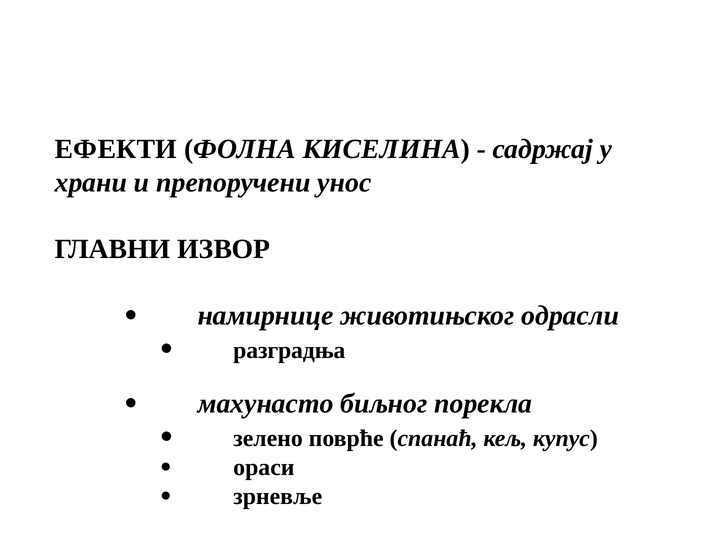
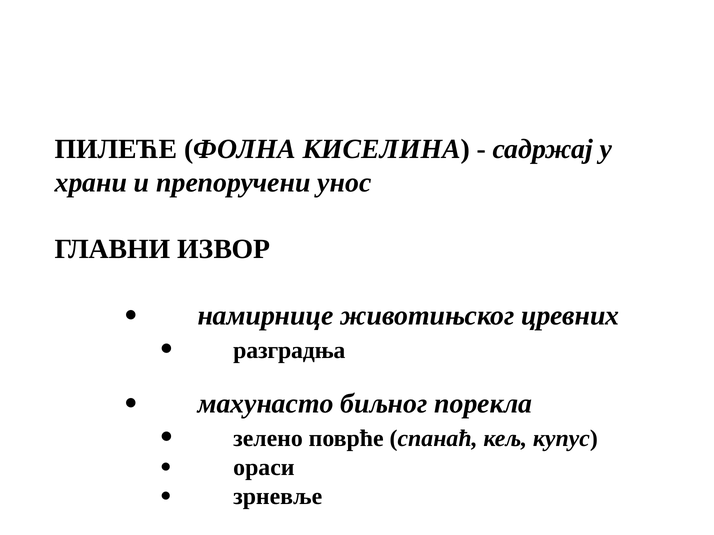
ЕФЕКТИ: ЕФЕКТИ -> ПИЛЕЋЕ
одрасли: одрасли -> цревних
